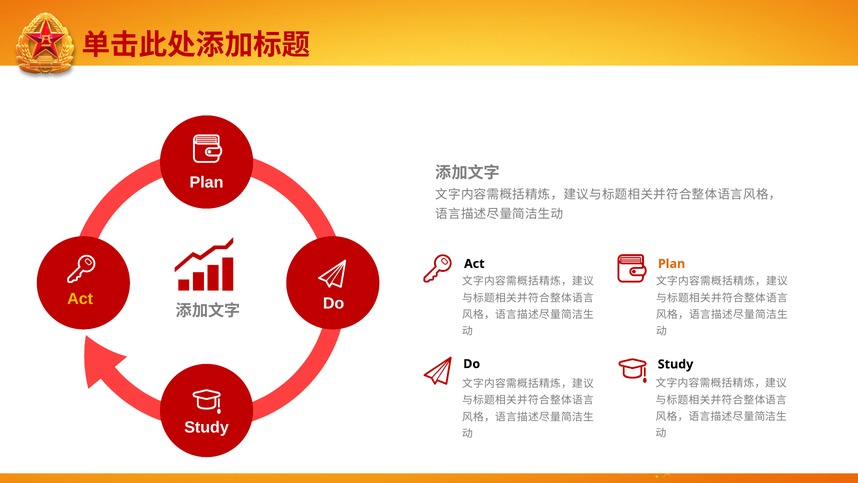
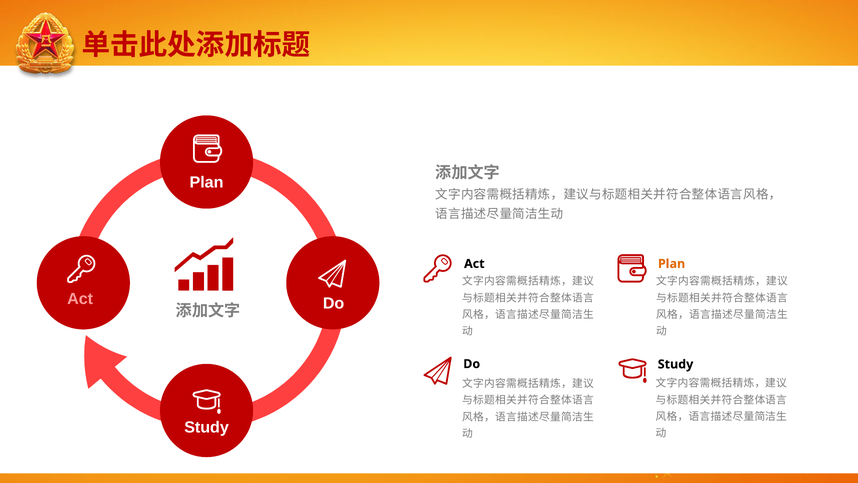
Act at (80, 299) colour: yellow -> pink
